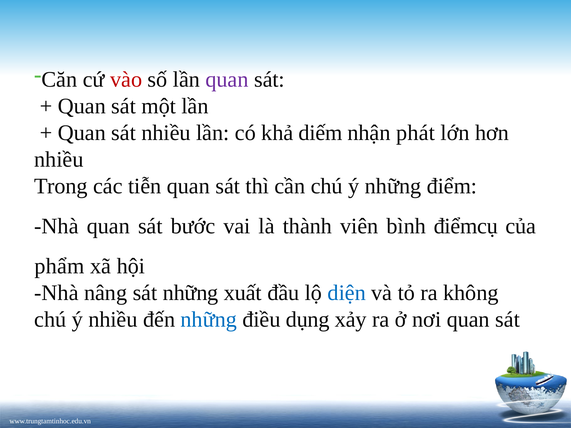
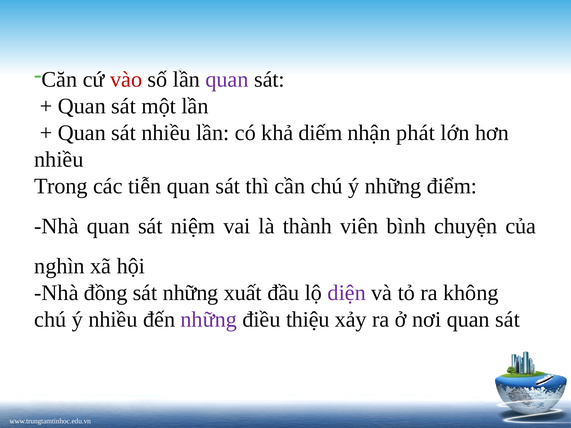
bước: bước -> niệm
điểmcụ: điểmcụ -> chuyện
phẩm: phẩm -> nghìn
nâng: nâng -> đồng
diện colour: blue -> purple
những at (209, 320) colour: blue -> purple
dụng: dụng -> thiệu
